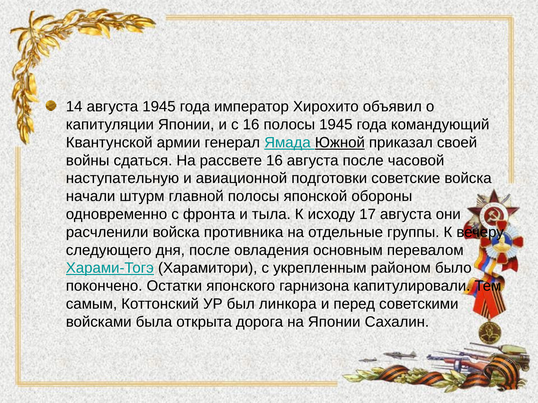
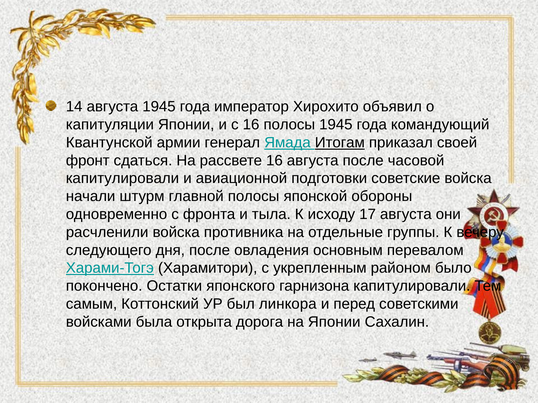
Южной: Южной -> Итогам
войны: войны -> фронт
наступательную at (123, 179): наступательную -> капитулировали
